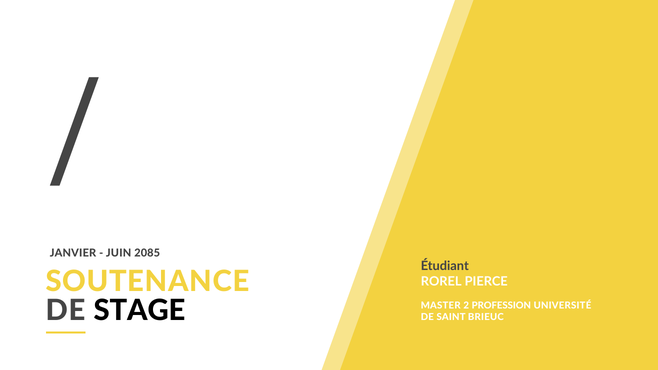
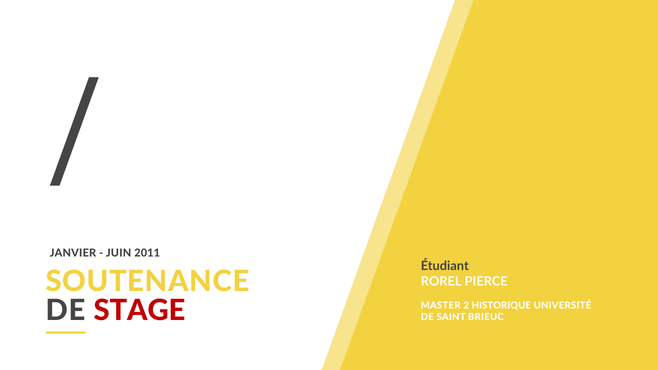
2085: 2085 -> 2011
STAGE colour: black -> red
PROFESSION: PROFESSION -> HISTORIQUE
